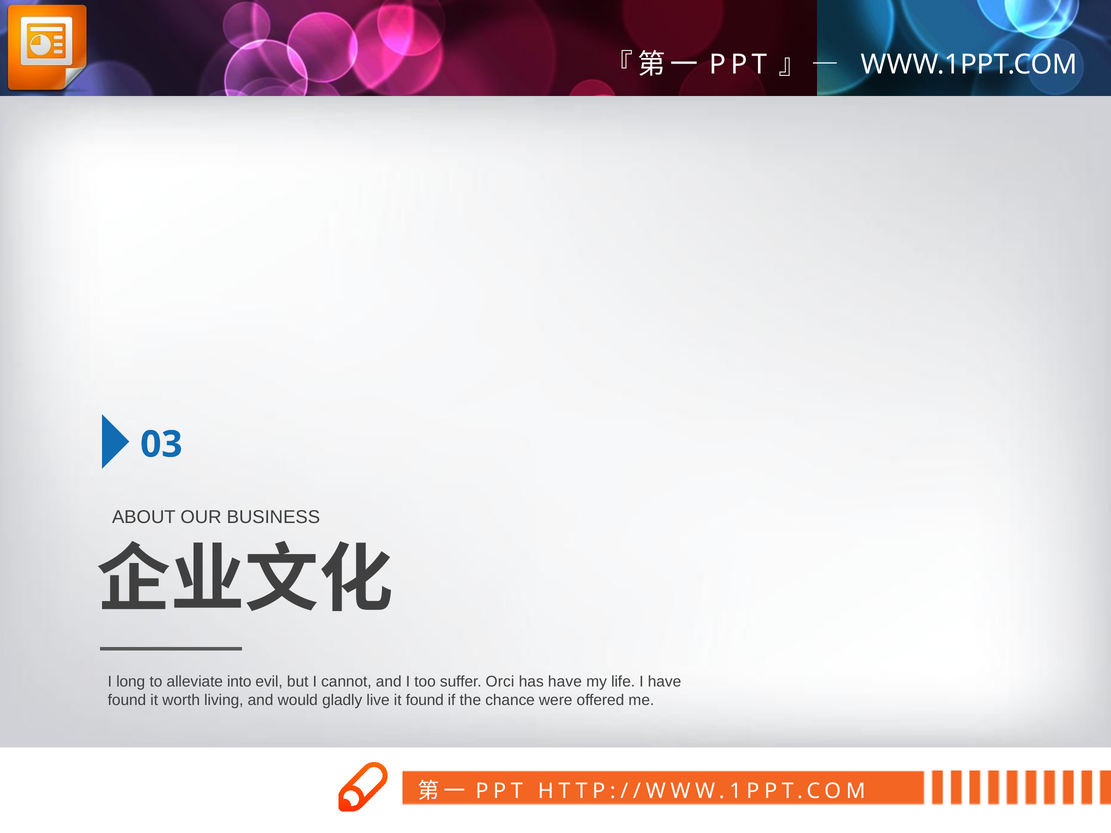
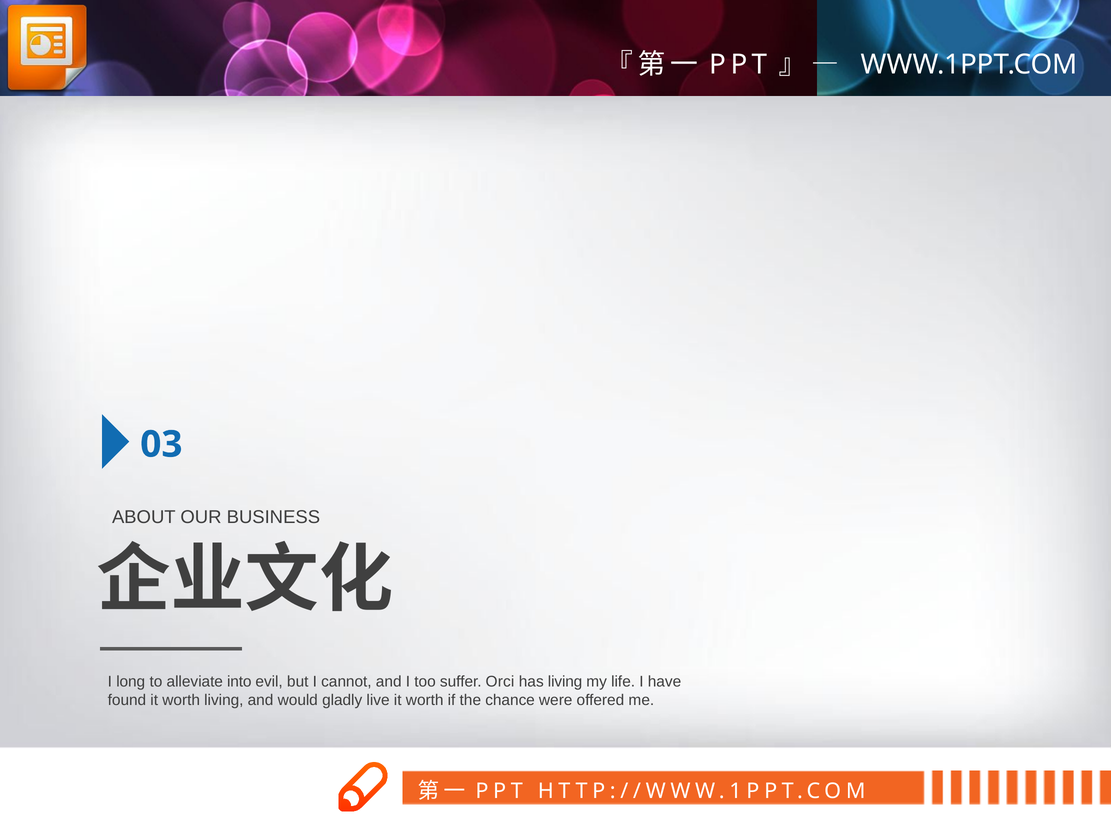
has have: have -> living
live it found: found -> worth
